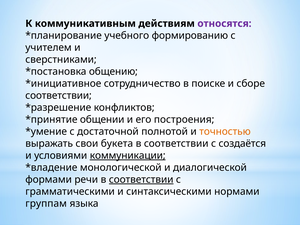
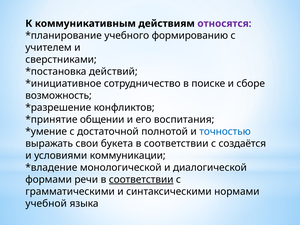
общению: общению -> действий
соответствии at (58, 96): соответствии -> возможность
построения: построения -> воспитания
точностью colour: orange -> blue
коммуникации underline: present -> none
группам: группам -> учебной
